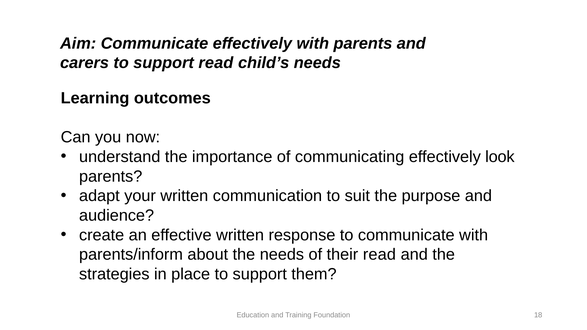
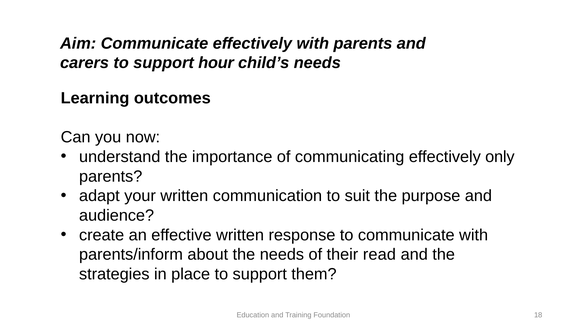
support read: read -> hour
look: look -> only
